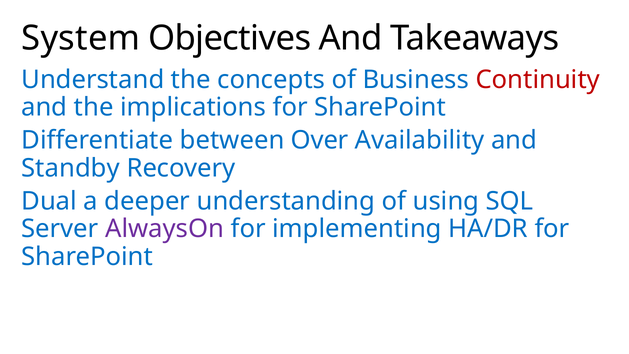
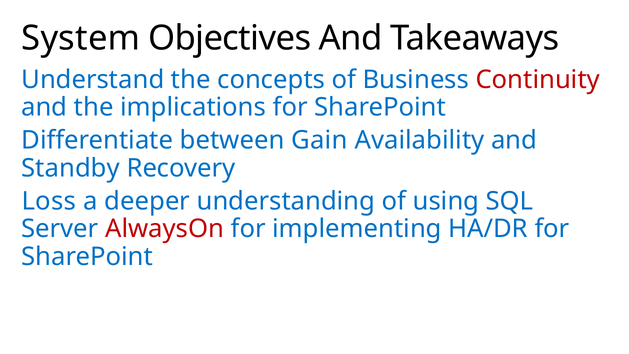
Over: Over -> Gain
Dual: Dual -> Loss
AlwaysOn colour: purple -> red
